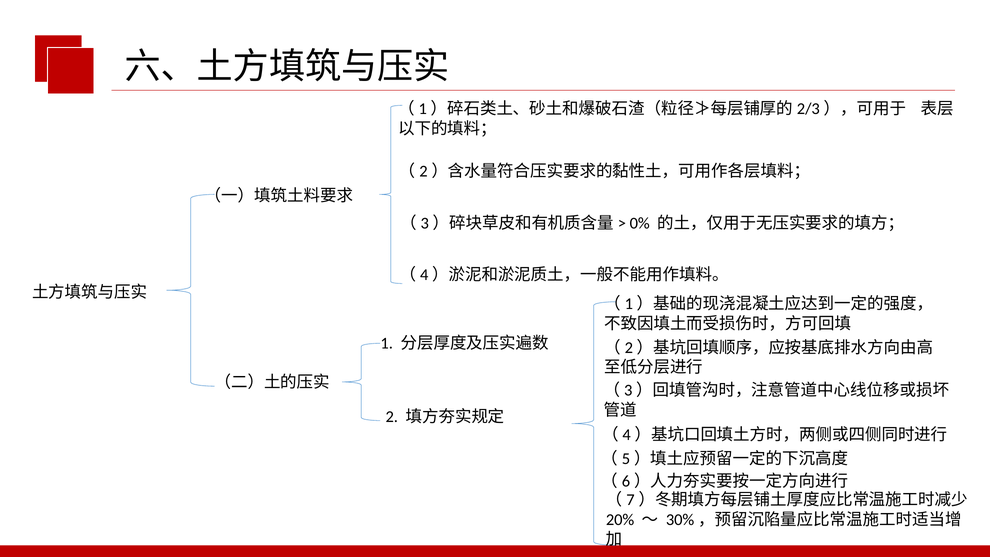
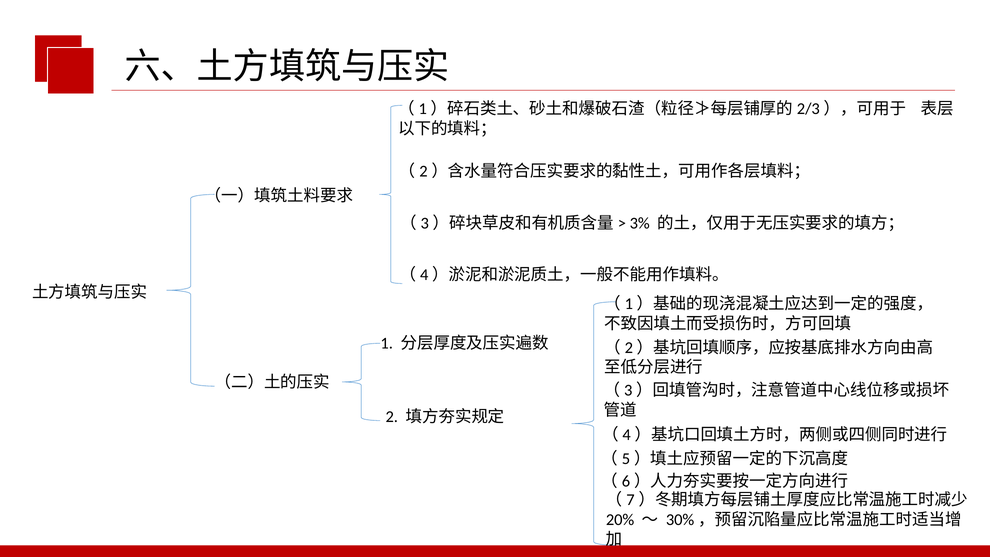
0%: 0% -> 3%
